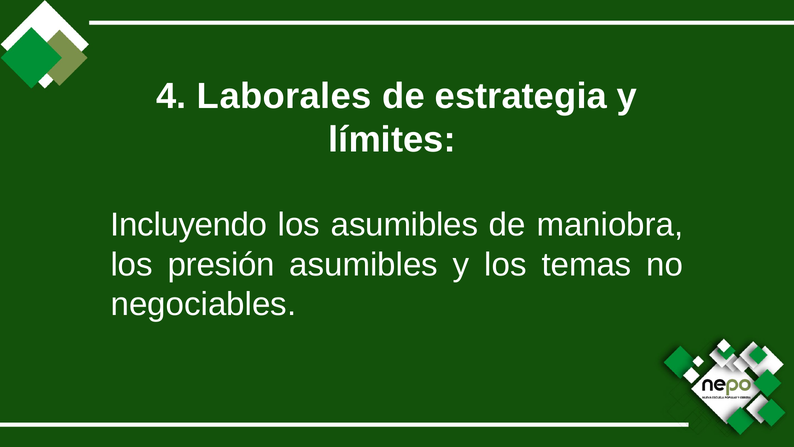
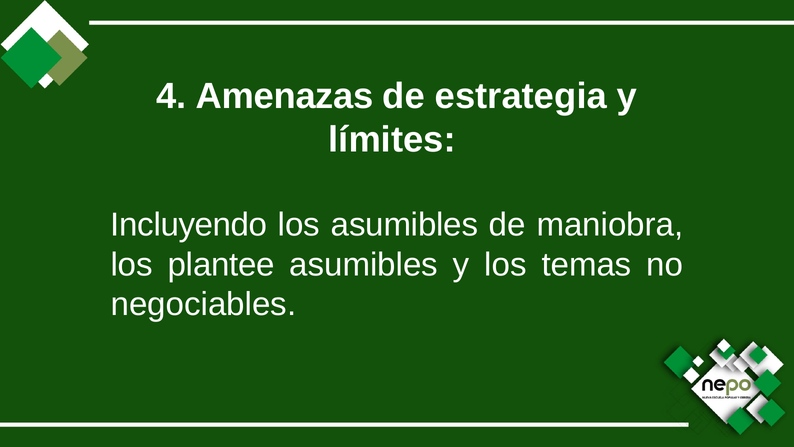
Laborales: Laborales -> Amenazas
presión: presión -> plantee
